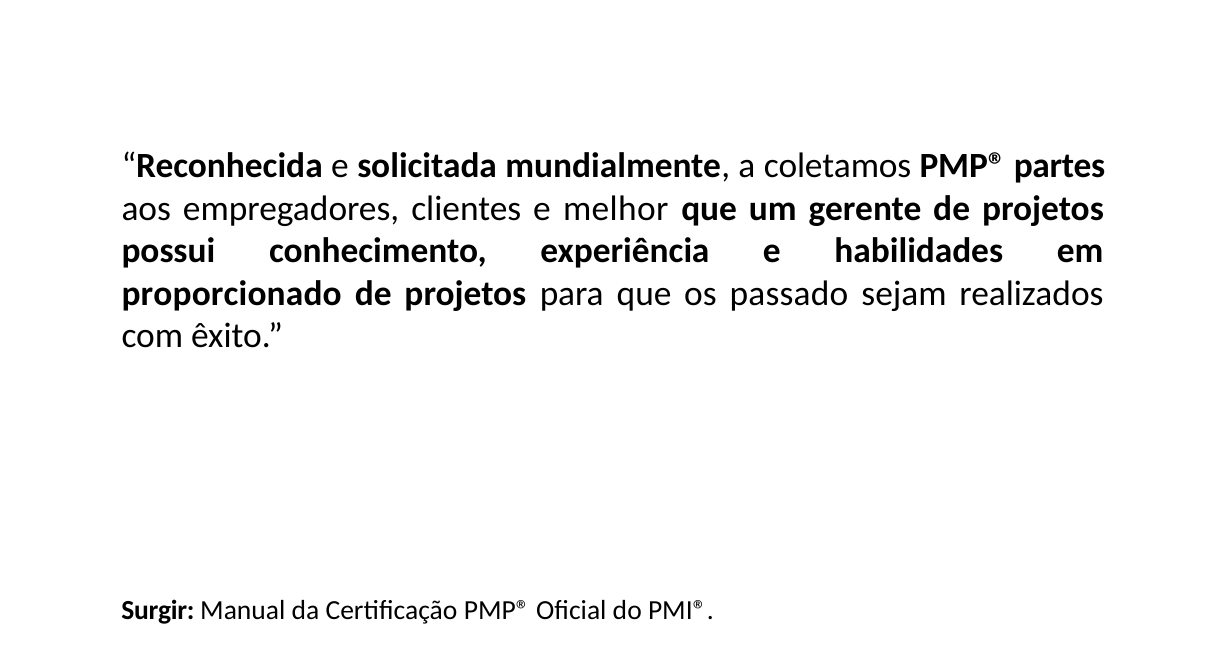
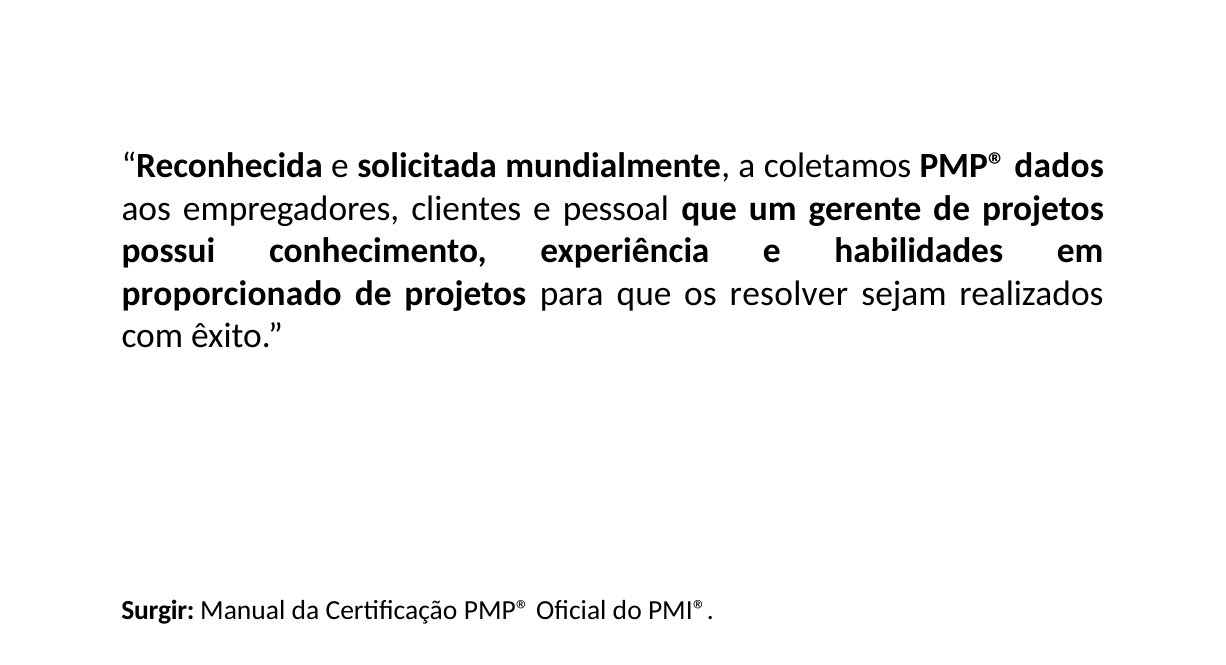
partes: partes -> dados
melhor: melhor -> pessoal
passado: passado -> resolver
